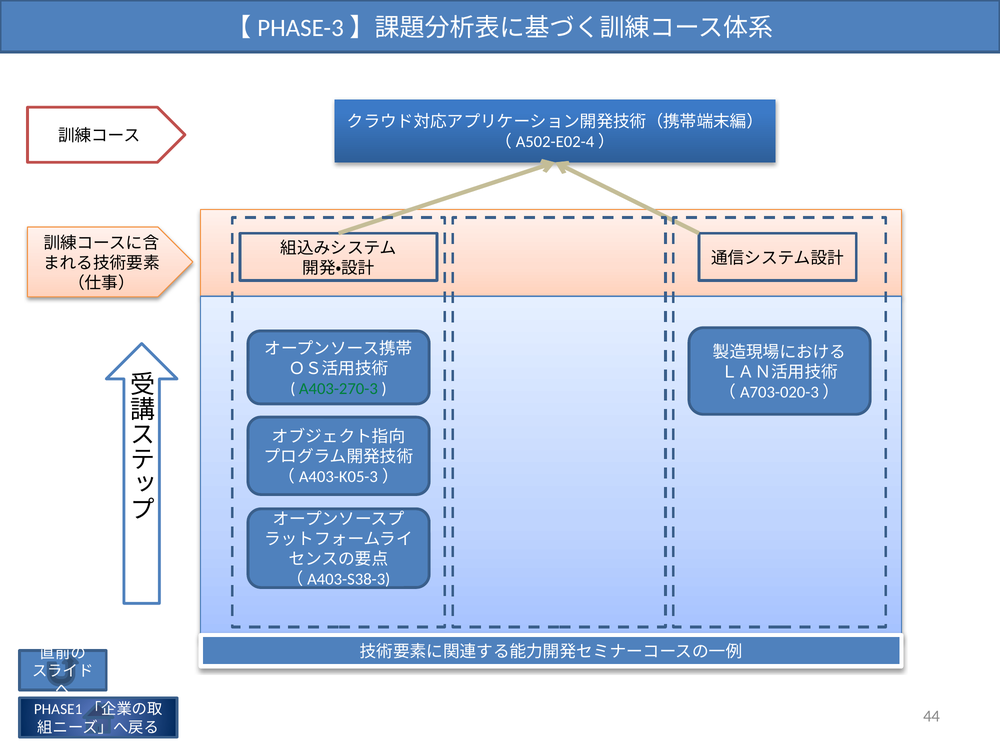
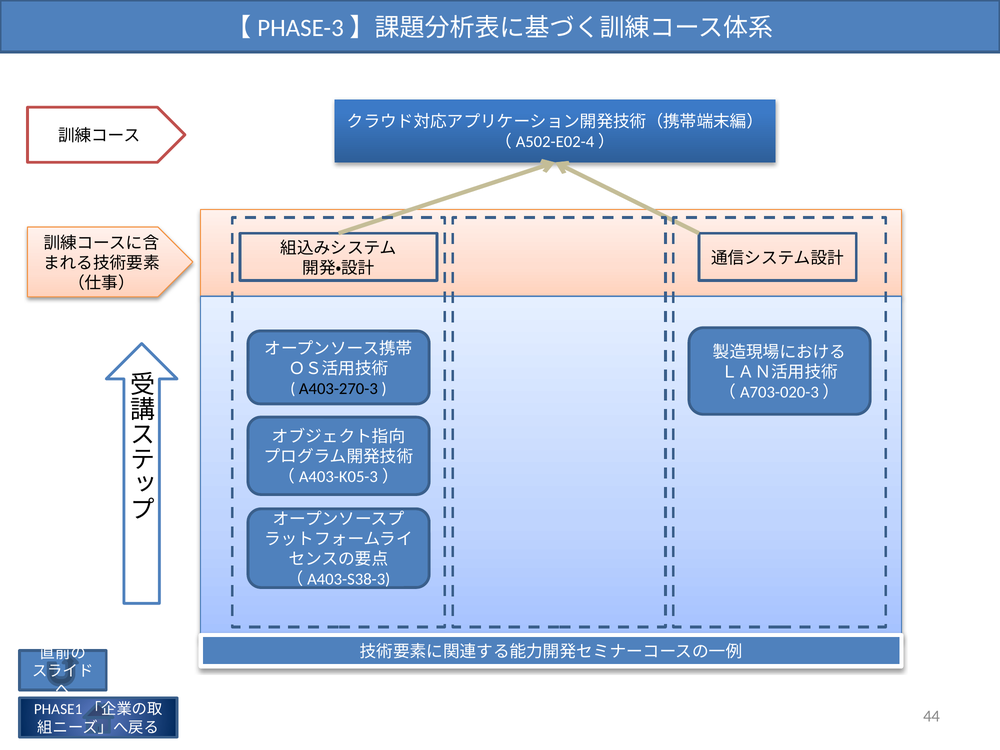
A403-270-3 colour: green -> black
